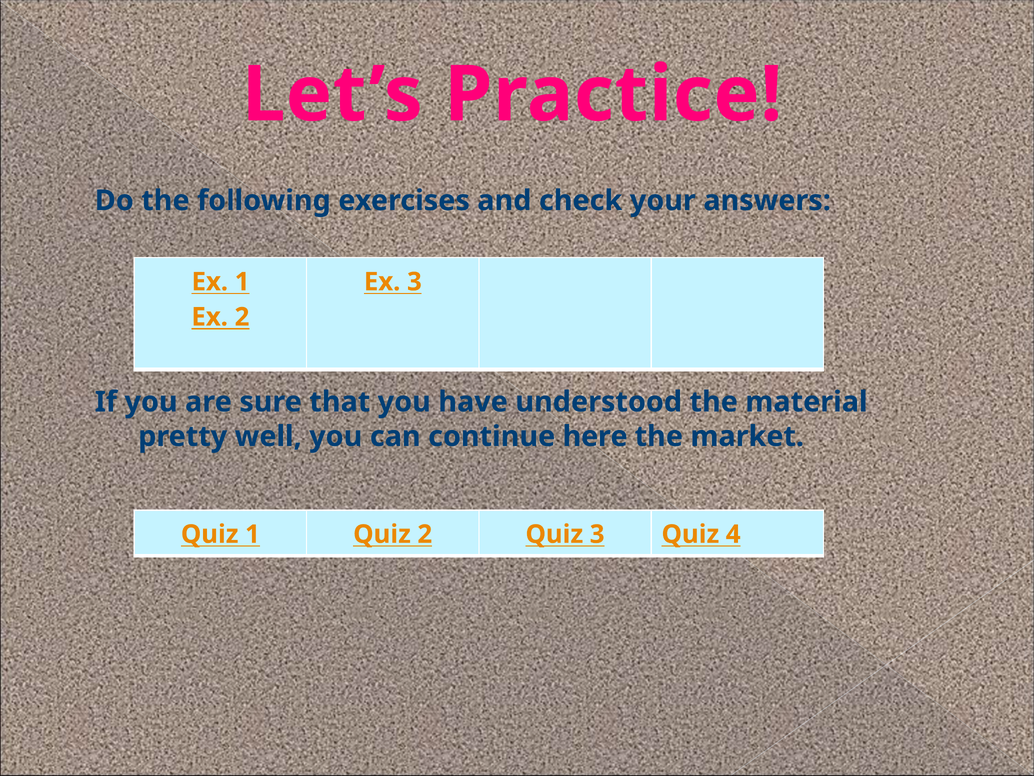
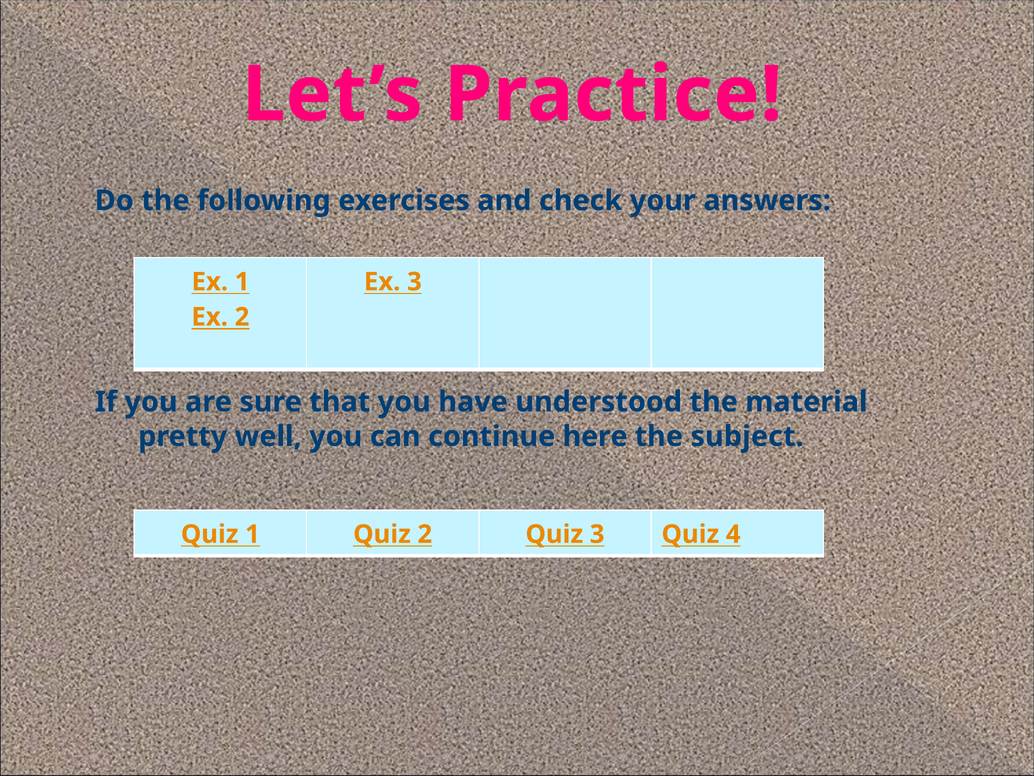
market: market -> subject
